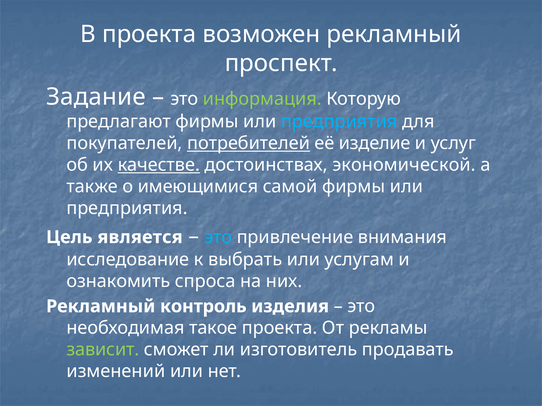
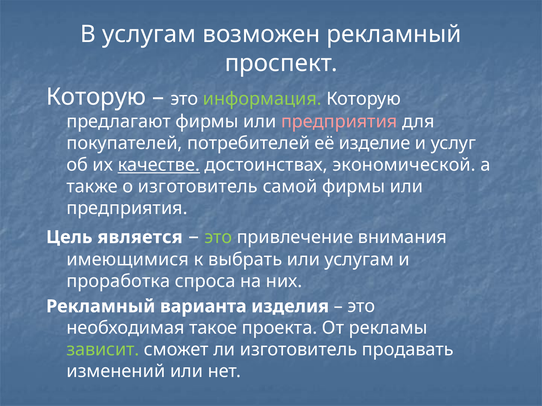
В проекта: проекта -> услугам
Задание at (96, 97): Задание -> Которую
предприятия at (339, 122) colour: light blue -> pink
потребителей underline: present -> none
о имеющимися: имеющимися -> изготовитель
это at (218, 237) colour: light blue -> light green
исследование: исследование -> имеющимися
ознакомить: ознакомить -> проработка
контроль: контроль -> варианта
